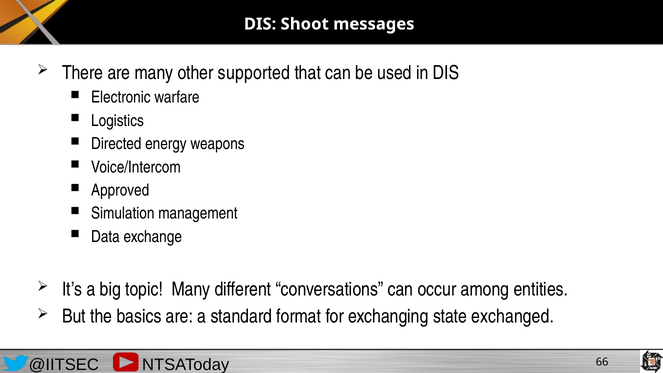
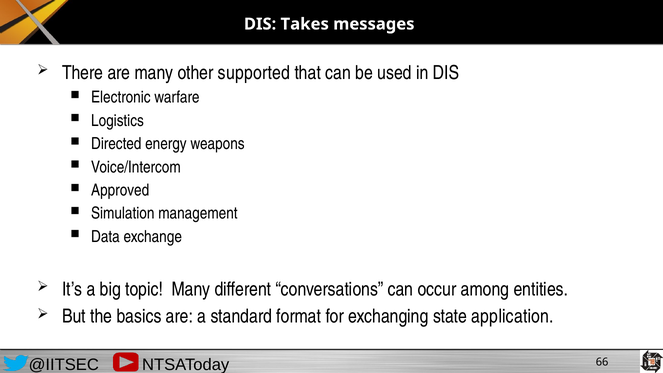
Shoot: Shoot -> Takes
exchanged: exchanged -> application
